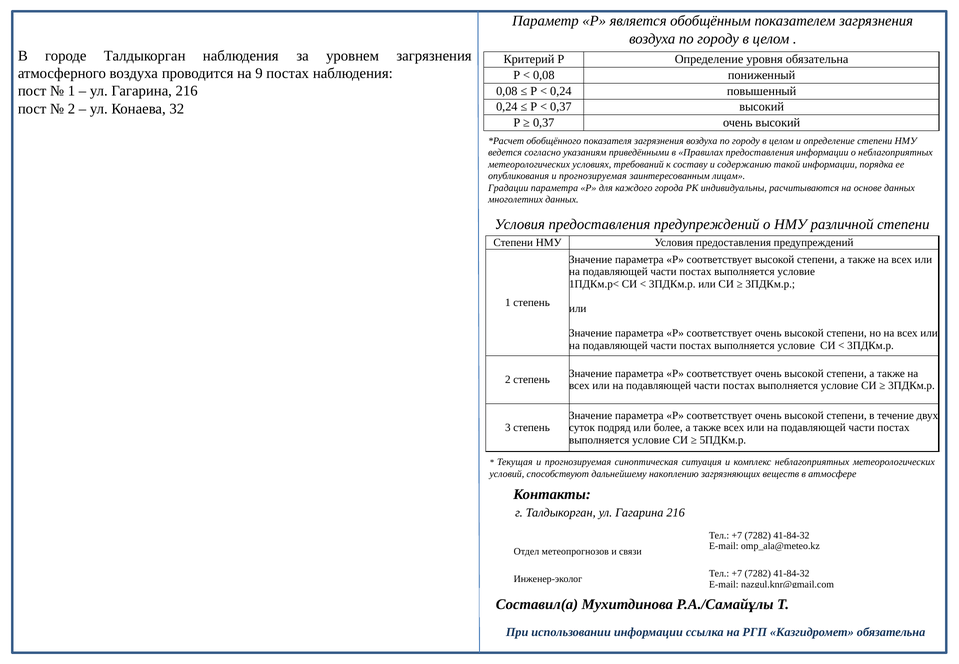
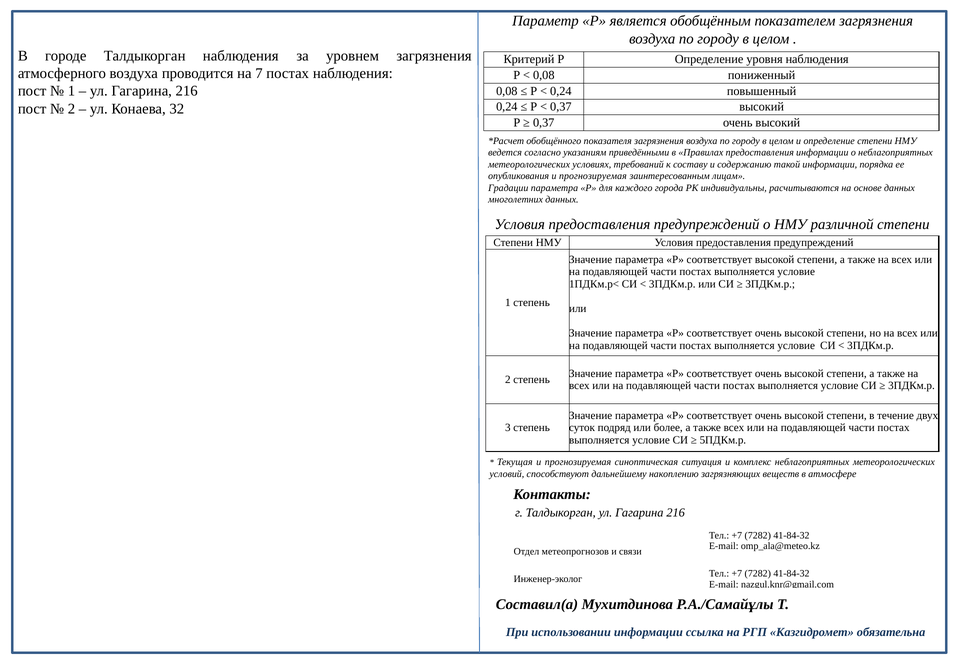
уровня обязательна: обязательна -> наблюдения
9: 9 -> 7
